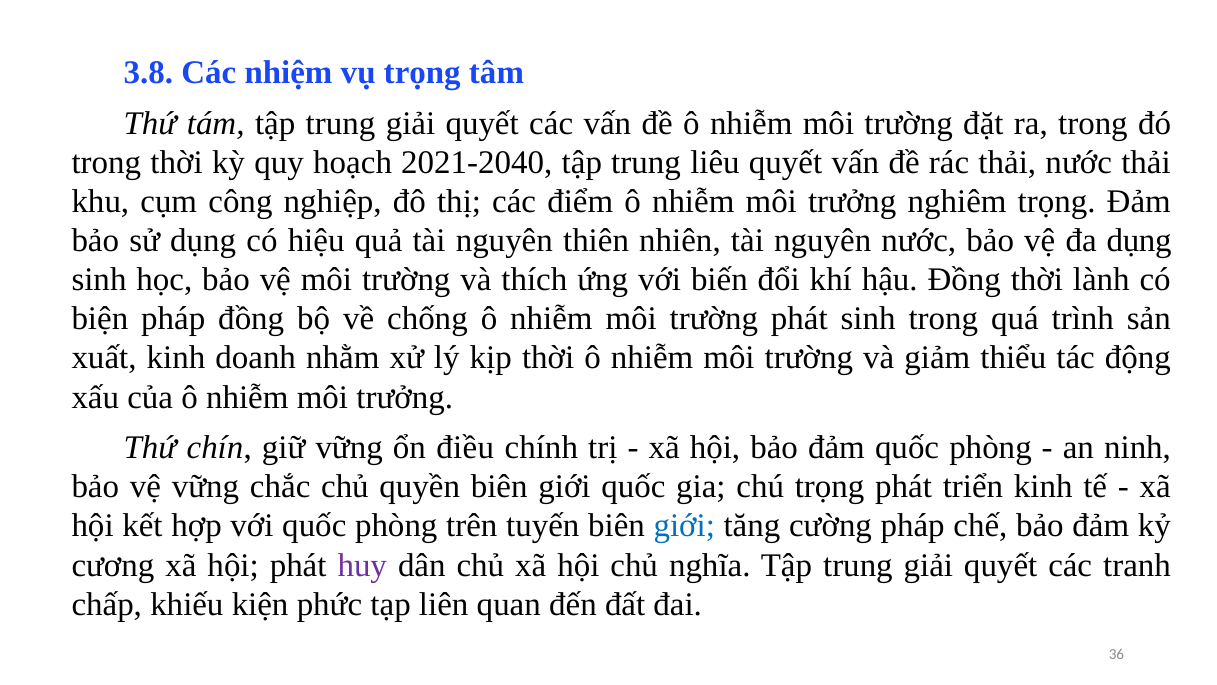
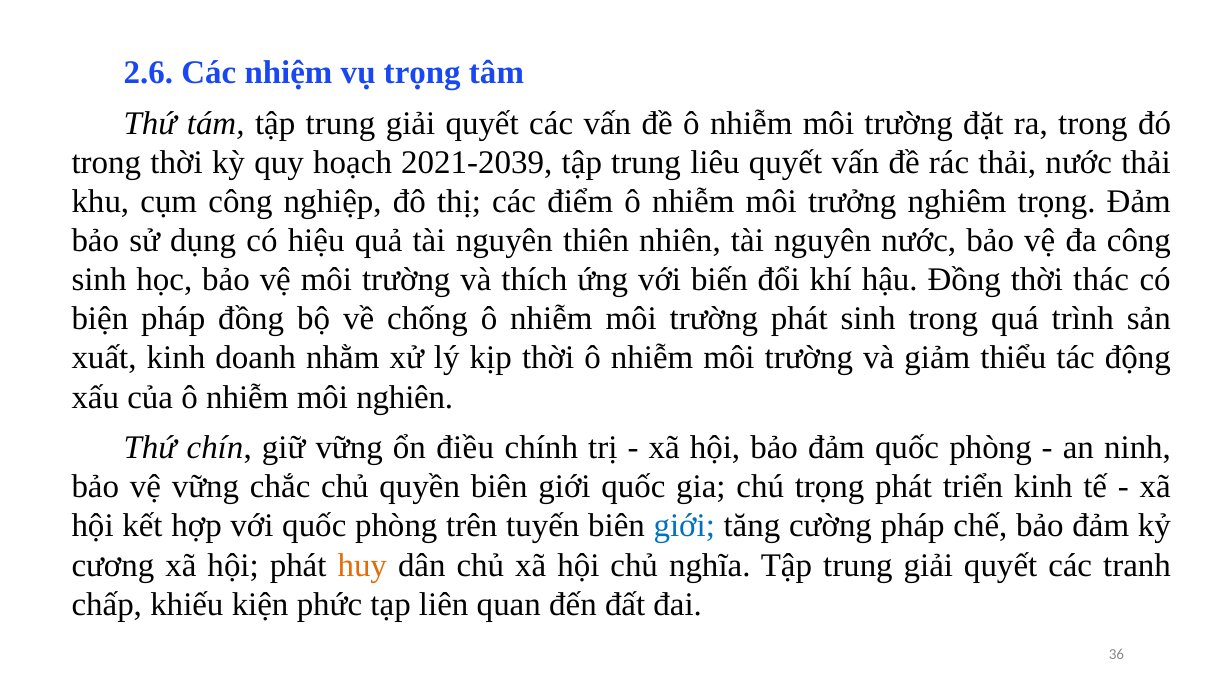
3.8: 3.8 -> 2.6
2021-2040: 2021-2040 -> 2021-2039
đa dụng: dụng -> công
lành: lành -> thác
trưởng at (405, 397): trưởng -> nghiên
huy colour: purple -> orange
